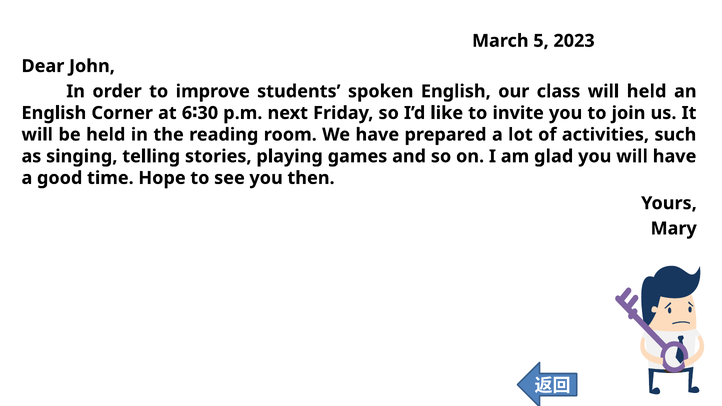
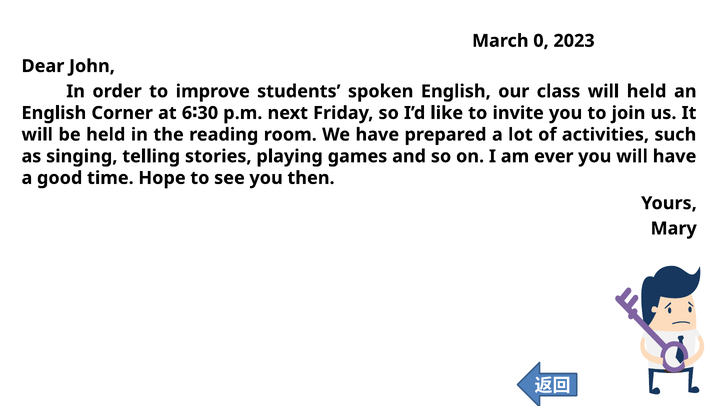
5: 5 -> 0
glad: glad -> ever
